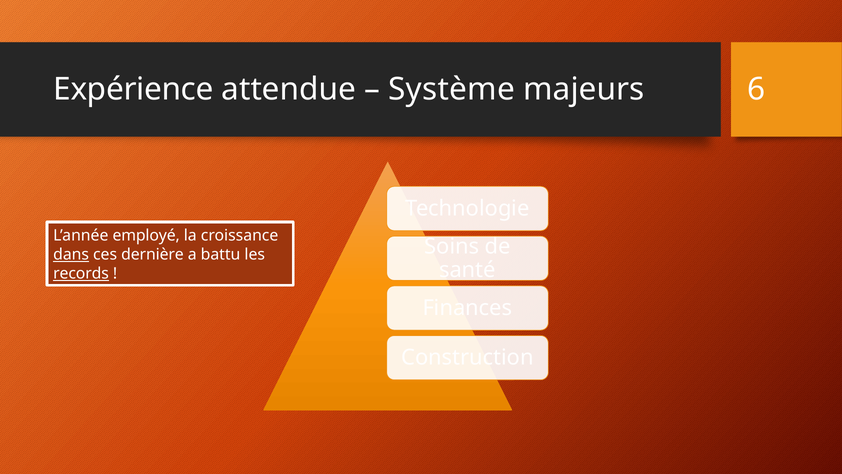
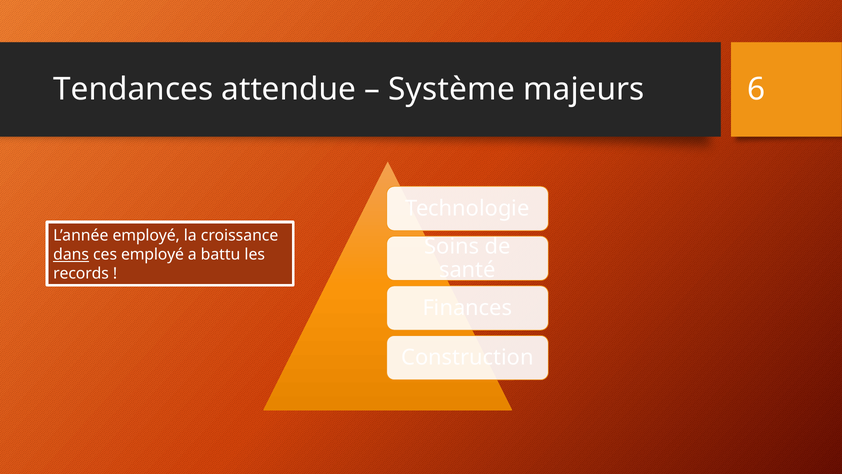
Expérience: Expérience -> Tendances
ces dernière: dernière -> employé
records underline: present -> none
